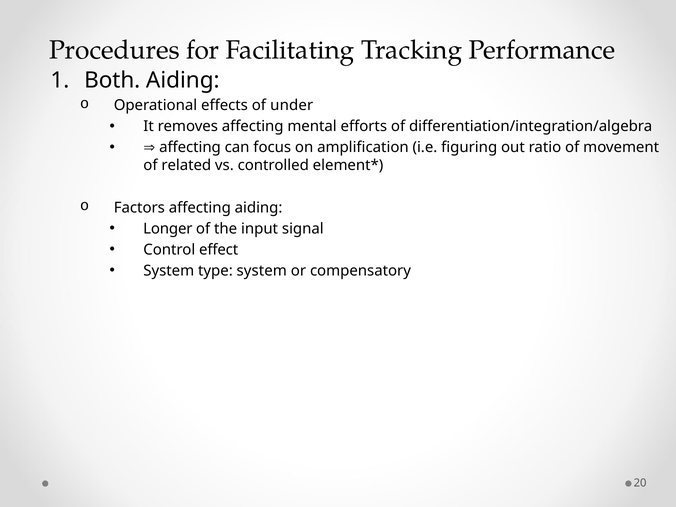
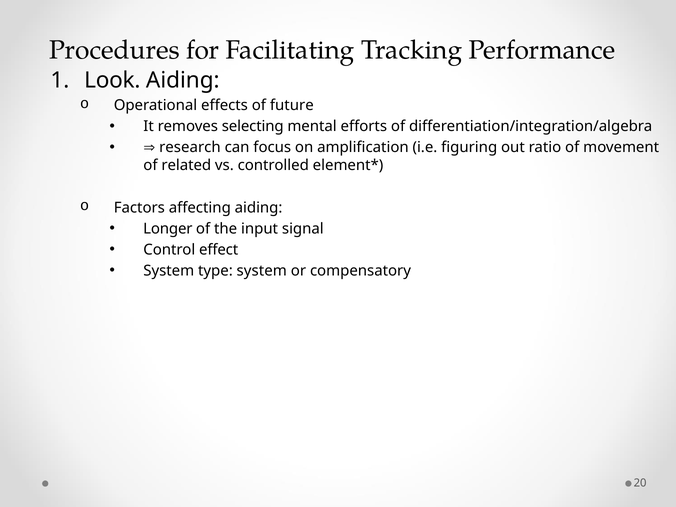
Both: Both -> Look
under: under -> future
removes affecting: affecting -> selecting
affecting at (190, 147): affecting -> research
